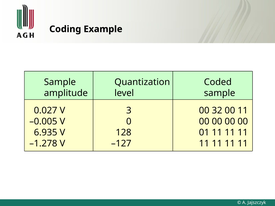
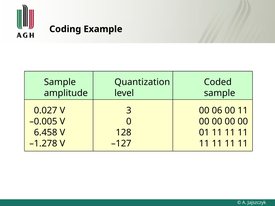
32: 32 -> 06
6.935: 6.935 -> 6.458
